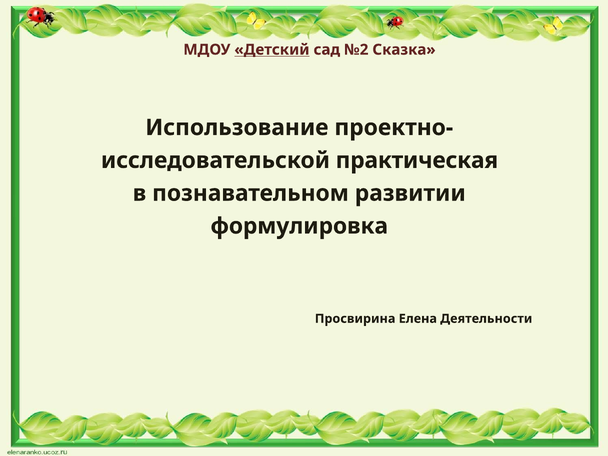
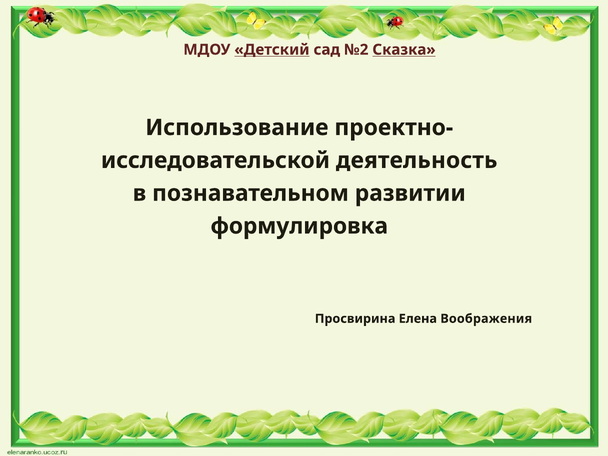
Сказка underline: none -> present
практическая: практическая -> деятельность
Деятельности: Деятельности -> Воображения
